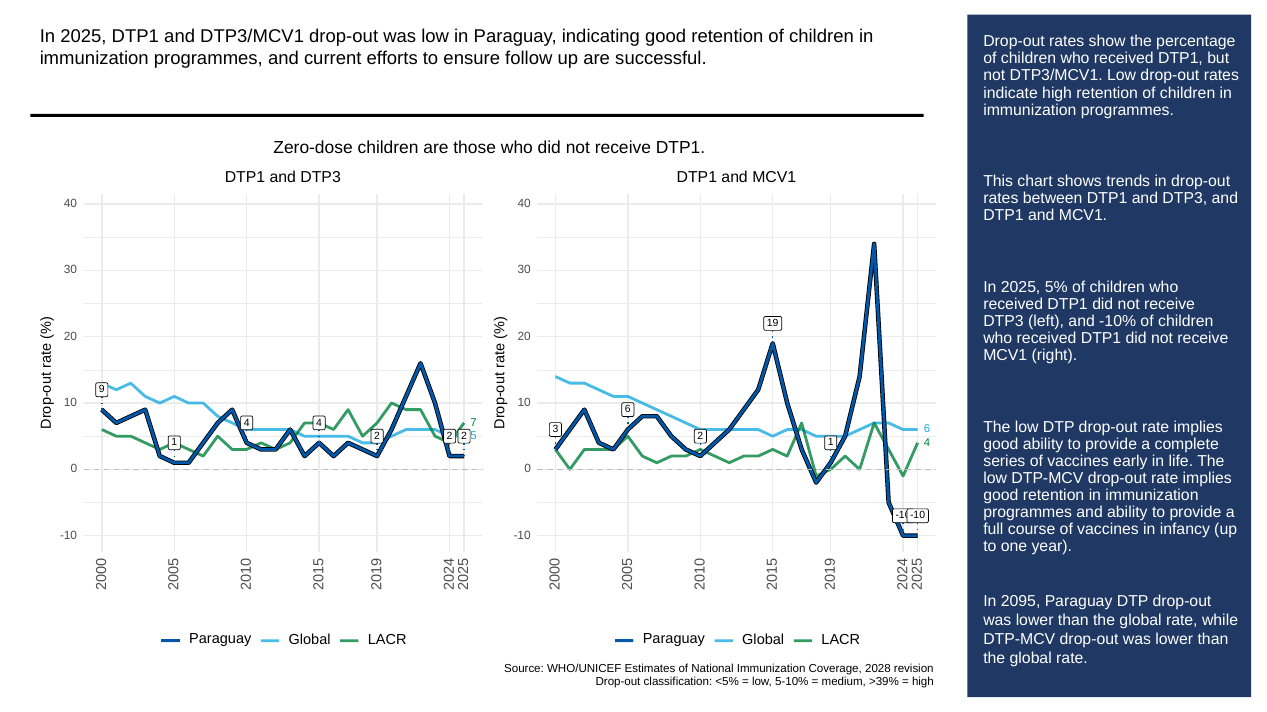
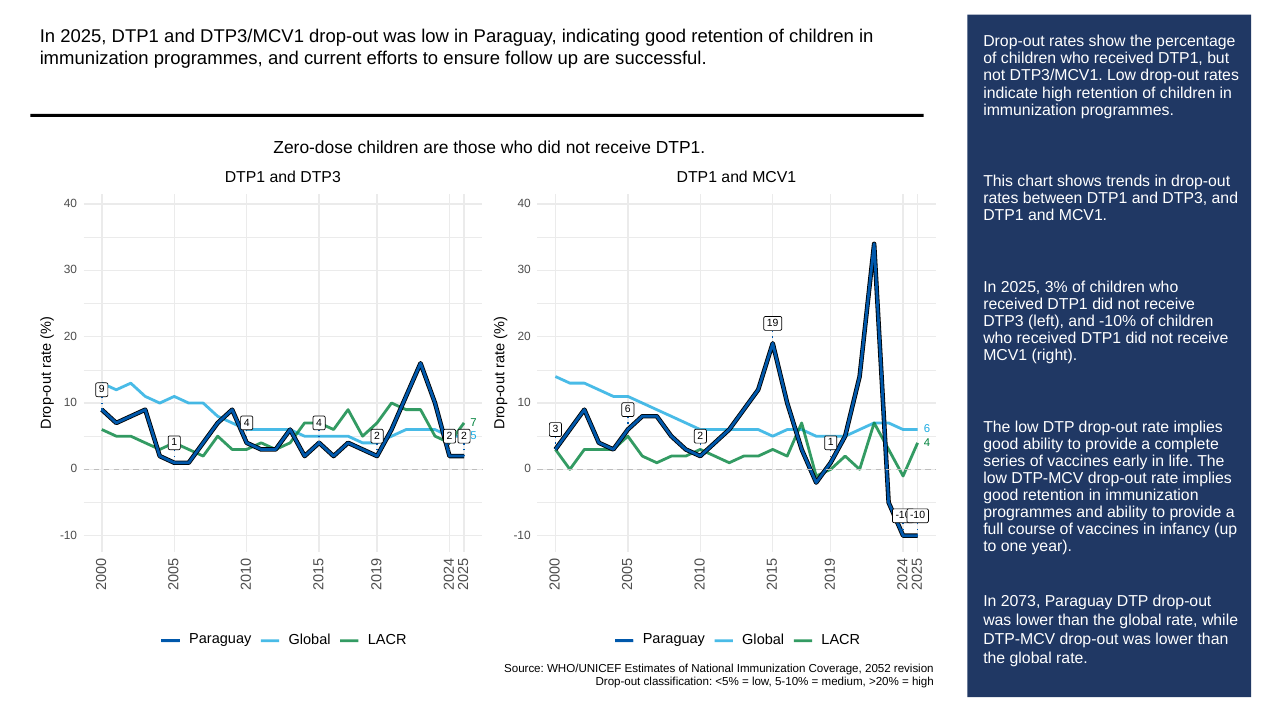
5%: 5% -> 3%
2095: 2095 -> 2073
2028: 2028 -> 2052
>39%: >39% -> >20%
